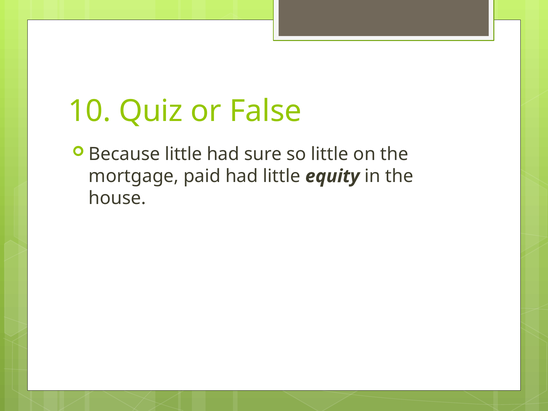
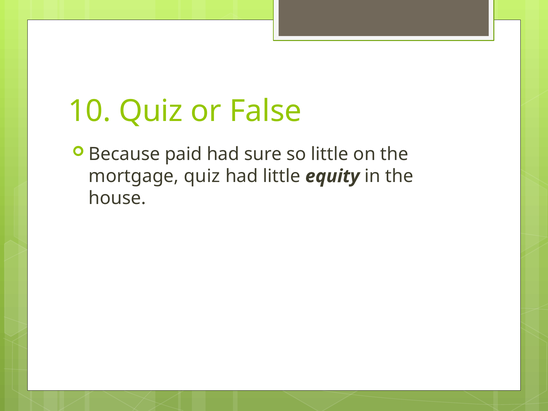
Because little: little -> paid
mortgage paid: paid -> quiz
